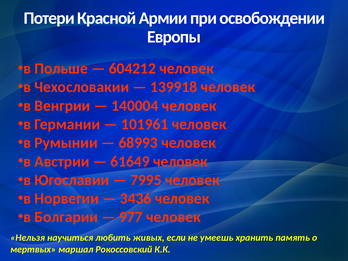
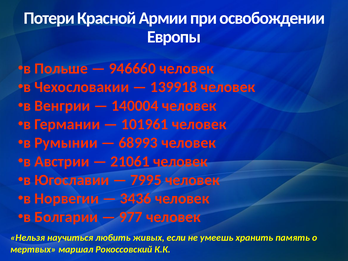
604212: 604212 -> 946660
61649: 61649 -> 21061
